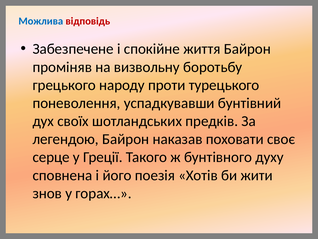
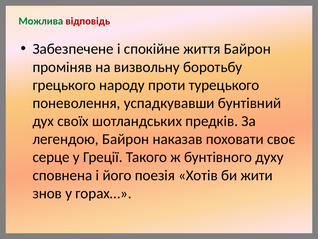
Можлива colour: blue -> green
